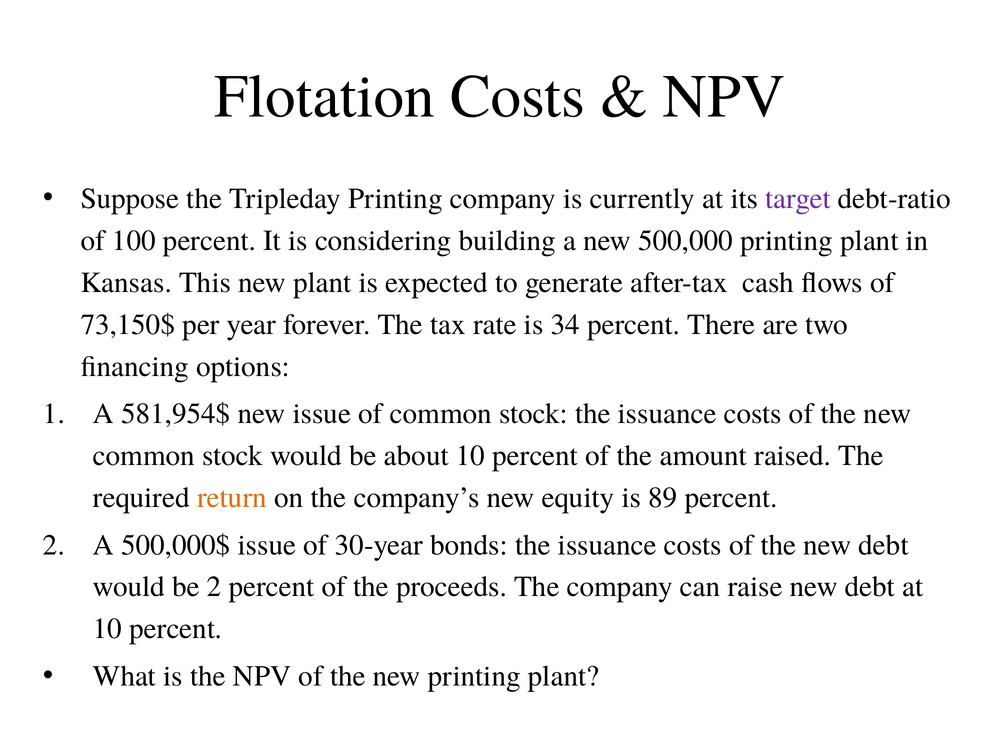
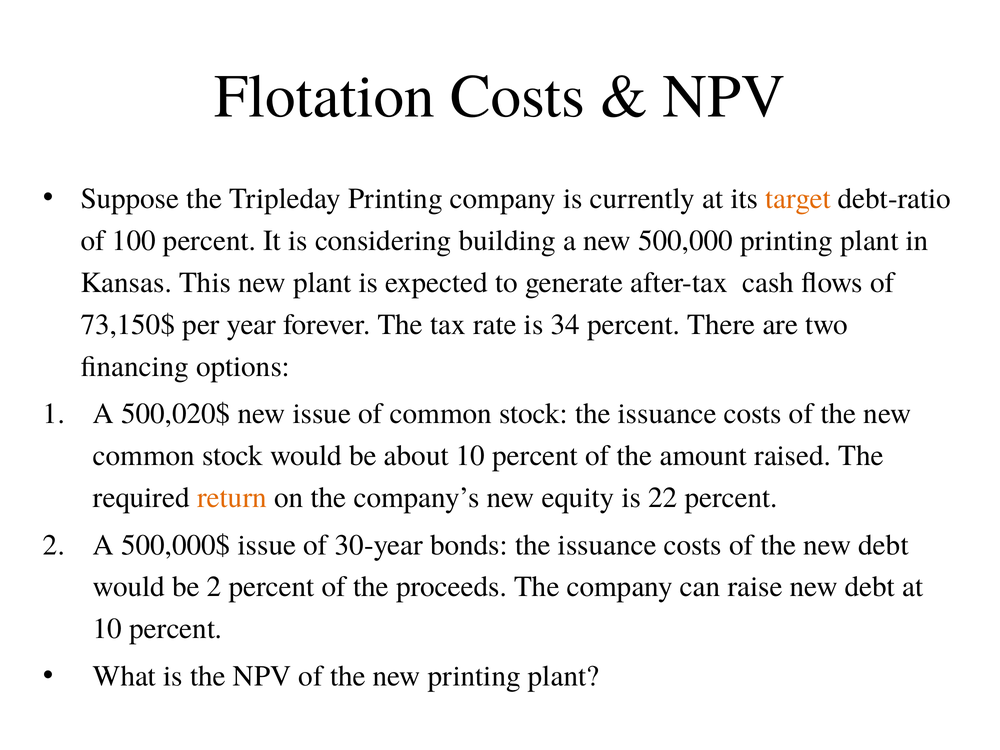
target colour: purple -> orange
581,954$: 581,954$ -> 500,020$
89: 89 -> 22
